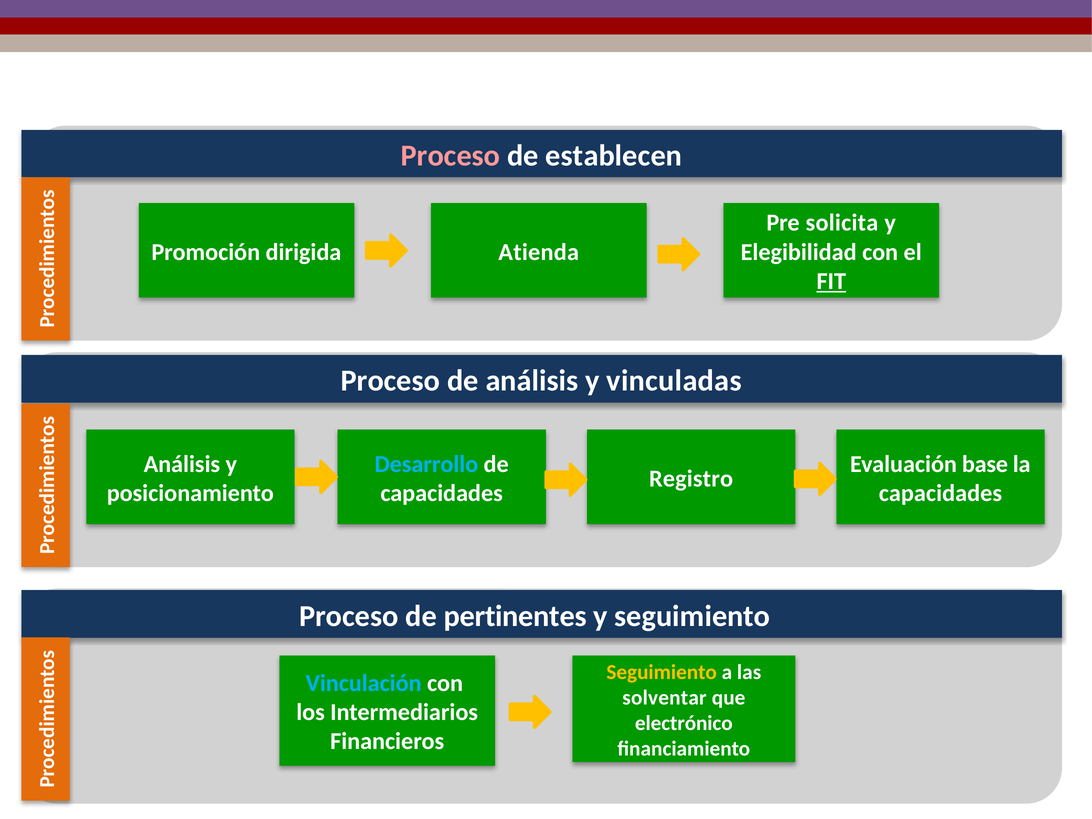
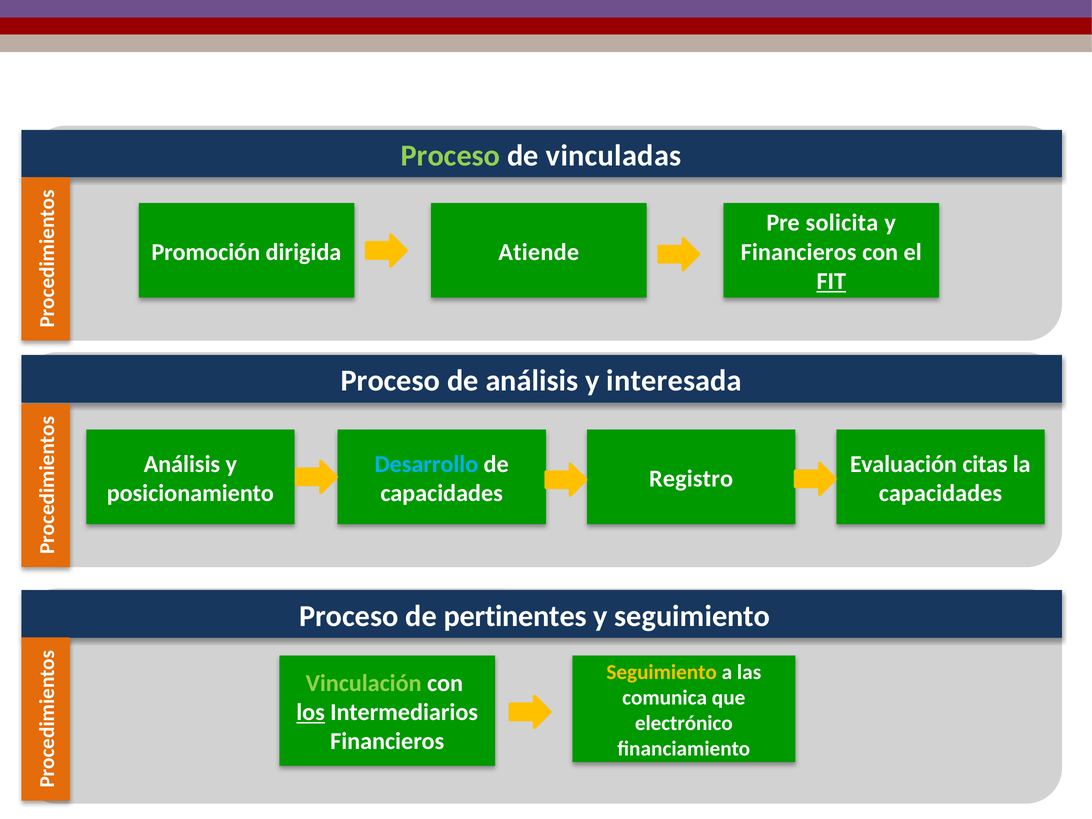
Proceso at (450, 156) colour: pink -> light green
establecen: establecen -> vinculadas
Atienda: Atienda -> Atiende
Elegibilidad at (799, 252): Elegibilidad -> Financieros
vinculadas: vinculadas -> interesada
base: base -> citas
Vinculación colour: light blue -> light green
solventar: solventar -> comunica
los underline: none -> present
